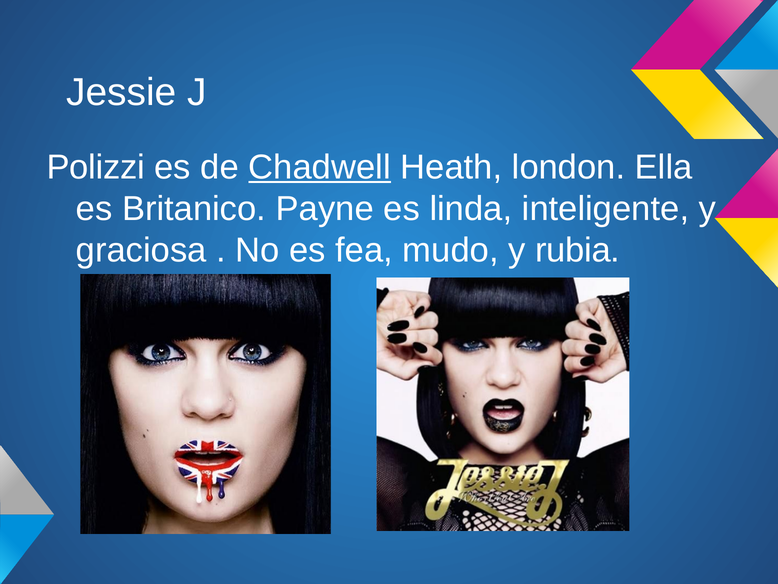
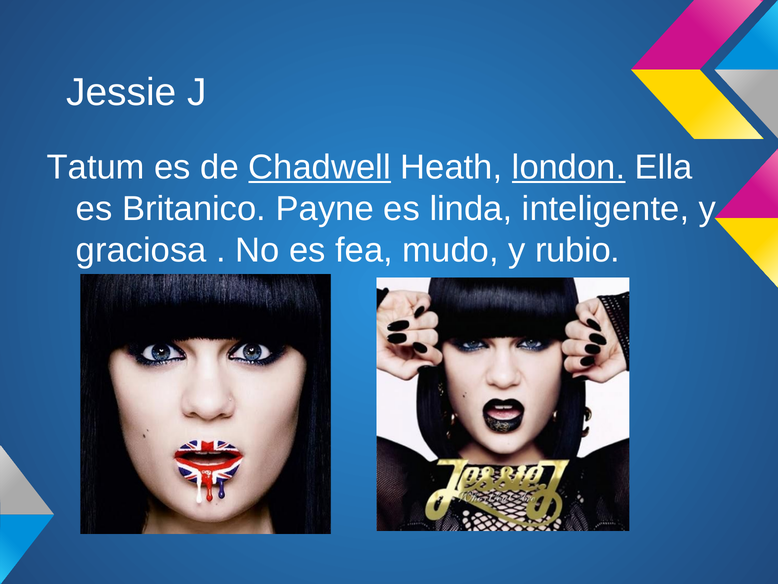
Polizzi: Polizzi -> Tatum
london underline: none -> present
rubia: rubia -> rubio
